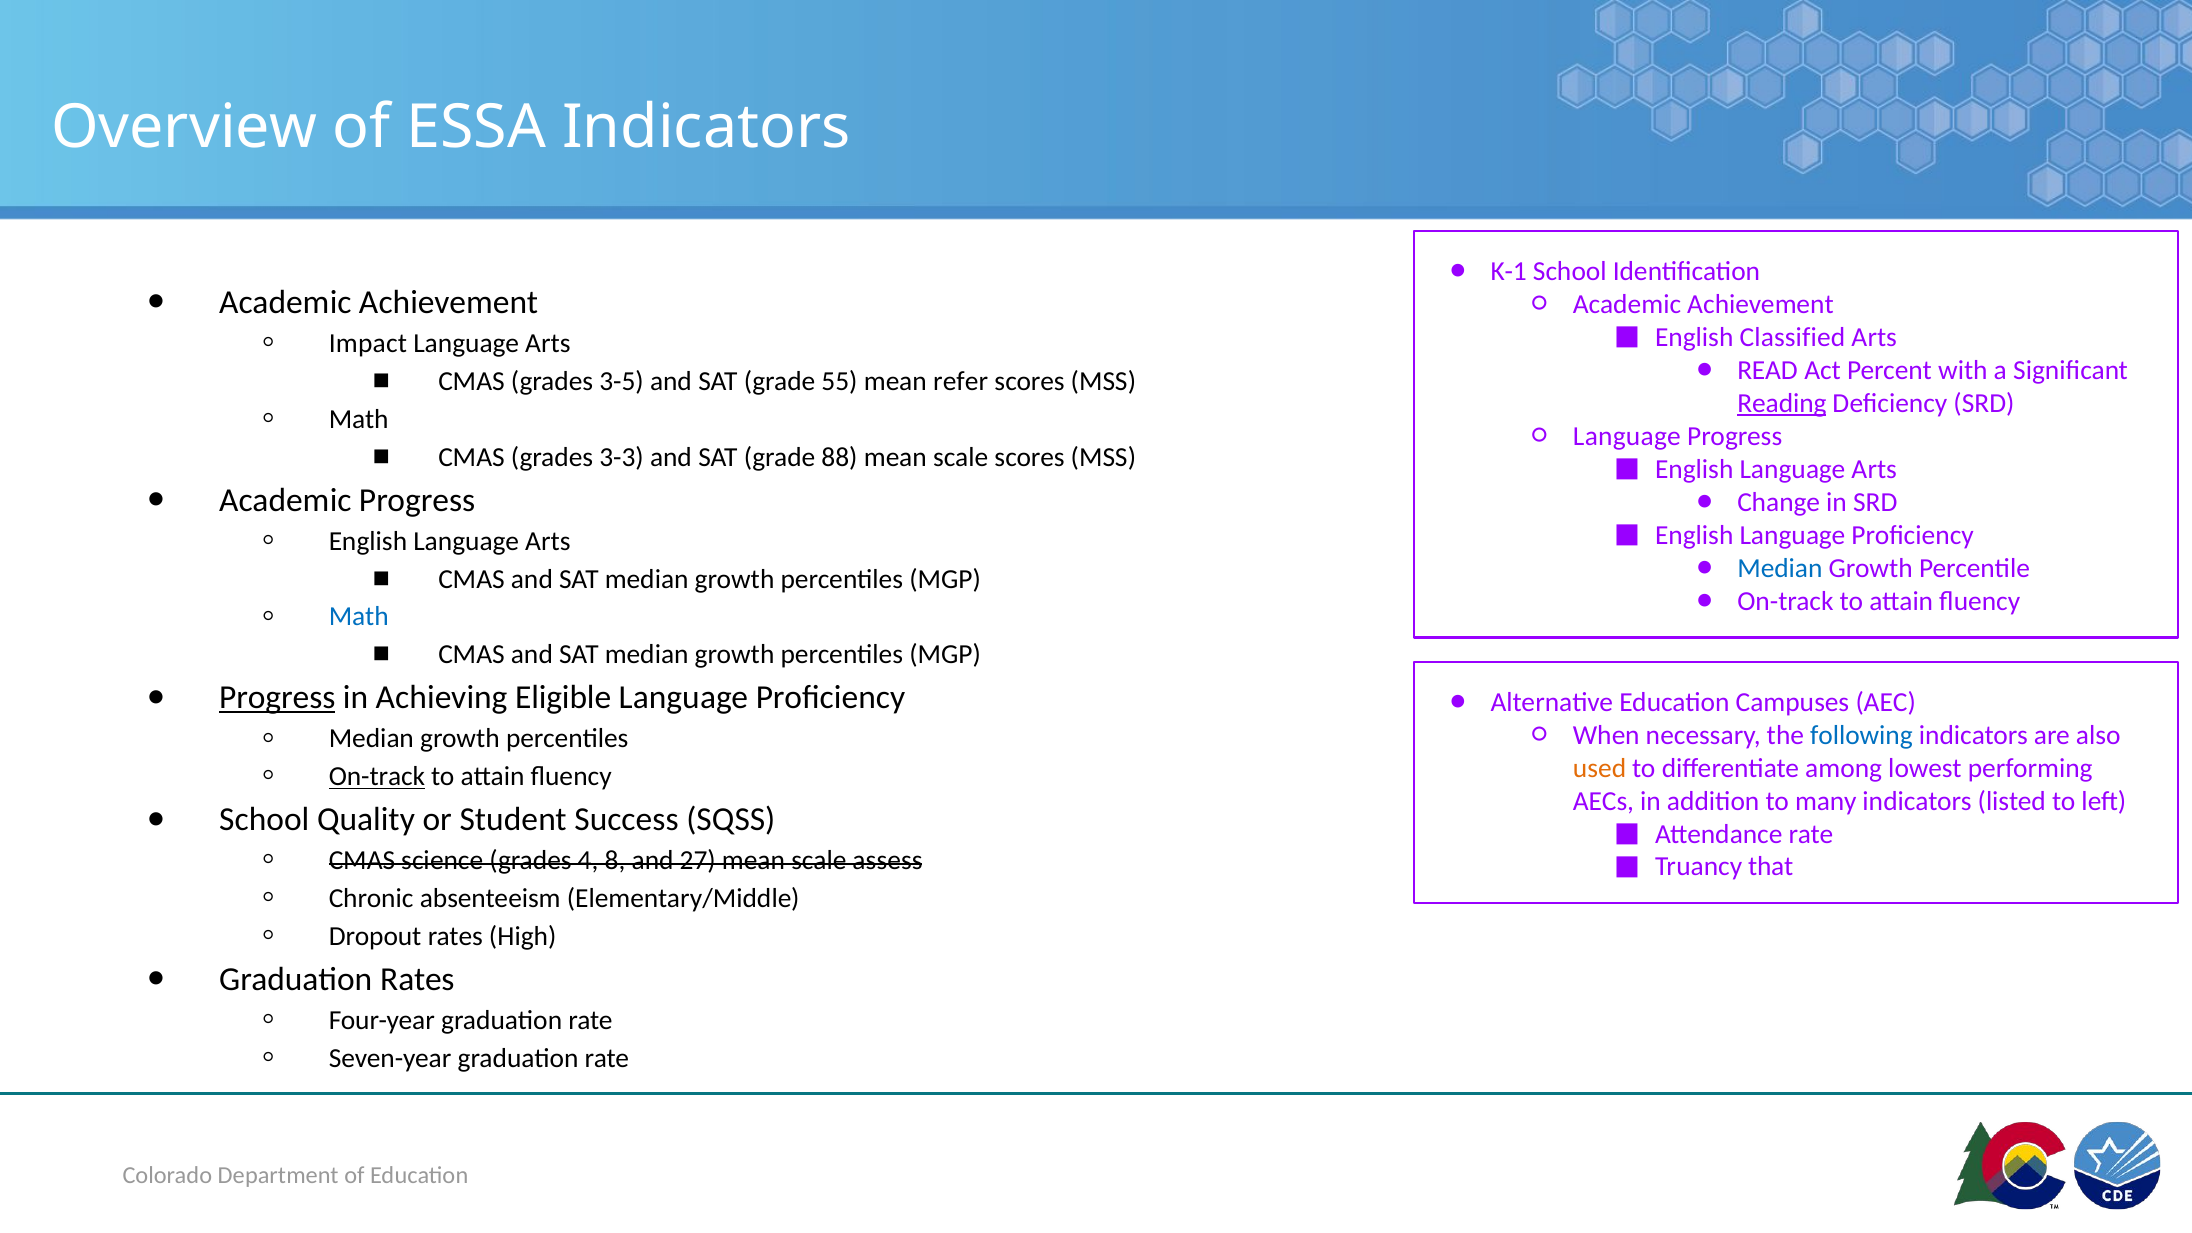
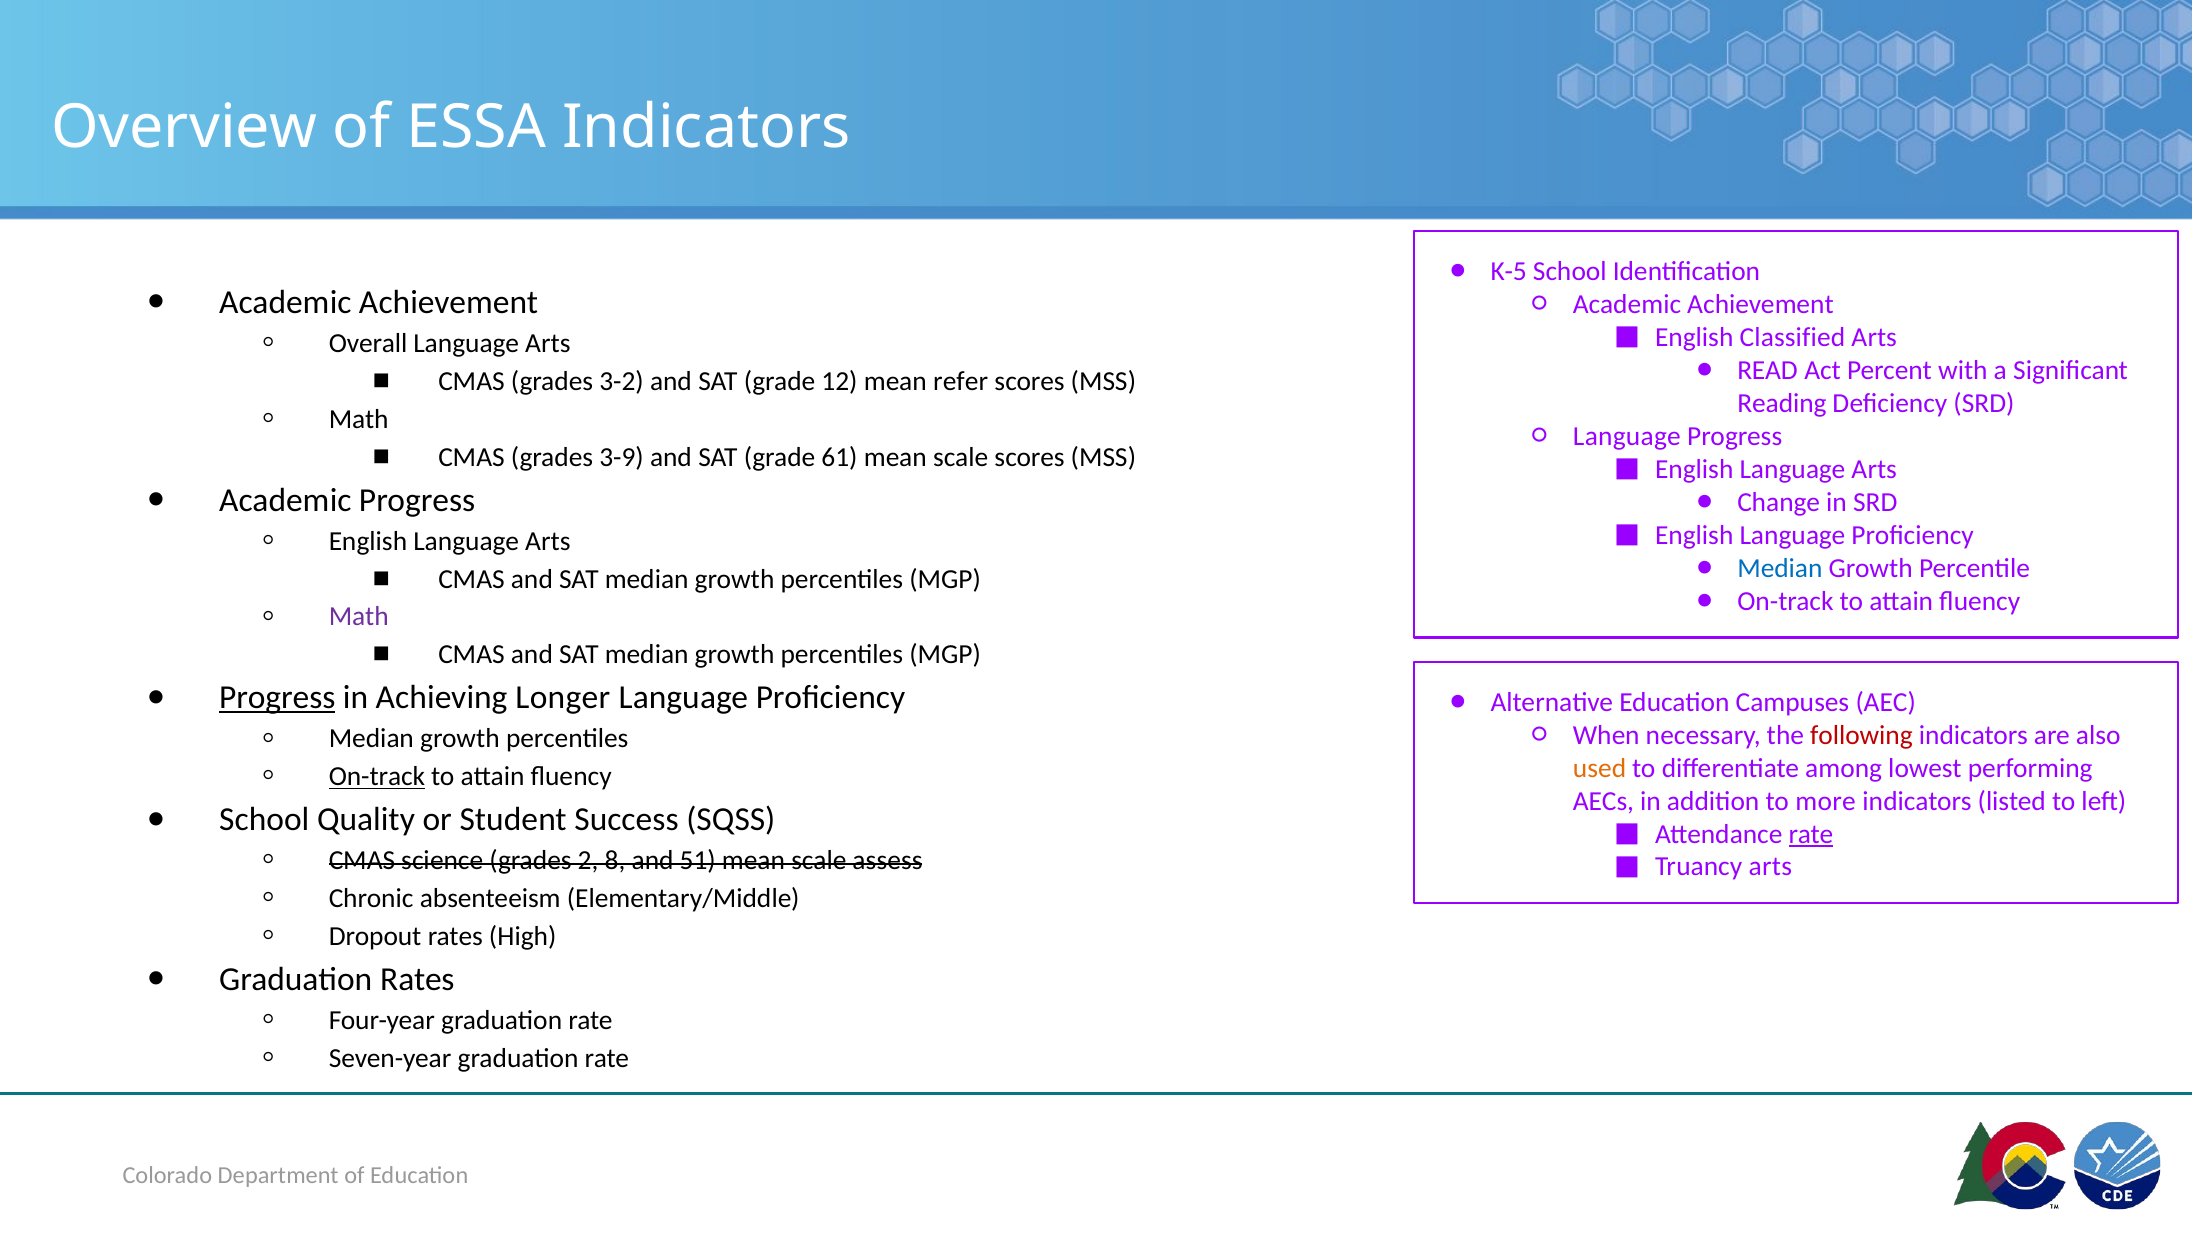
K-1: K-1 -> K-5
Impact: Impact -> Overall
3-5: 3-5 -> 3-2
55: 55 -> 12
Reading underline: present -> none
3-3: 3-3 -> 3-9
88: 88 -> 61
Math at (359, 617) colour: blue -> purple
Eligible: Eligible -> Longer
following colour: blue -> red
many: many -> more
rate at (1811, 834) underline: none -> present
4: 4 -> 2
27: 27 -> 51
Truancy that: that -> arts
